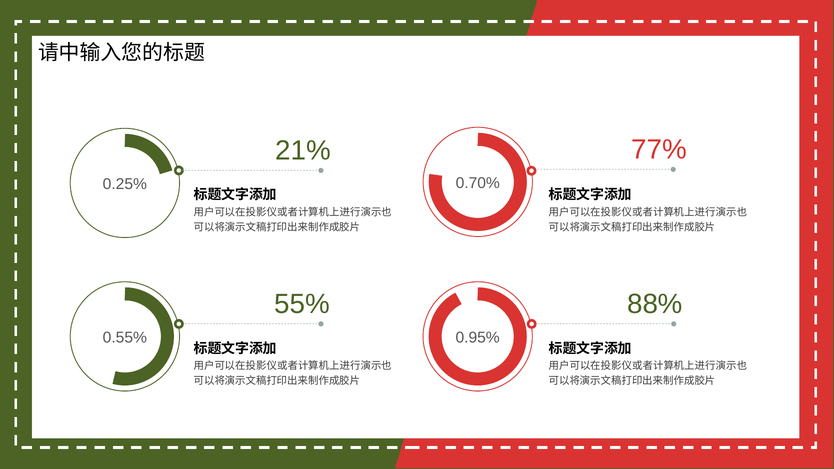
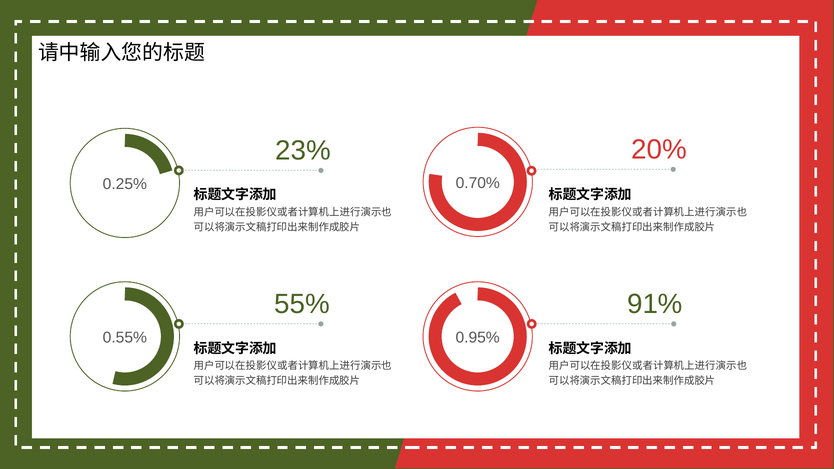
77%: 77% -> 20%
21%: 21% -> 23%
88%: 88% -> 91%
